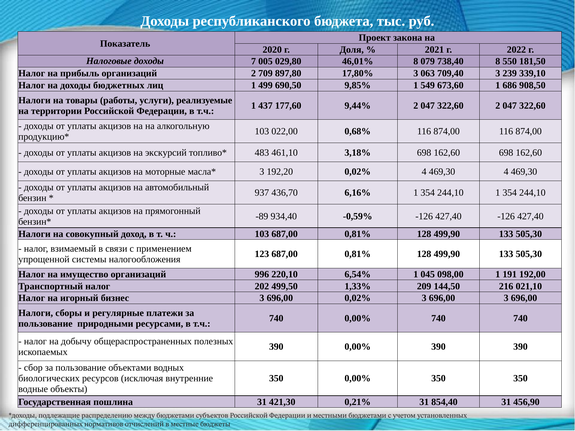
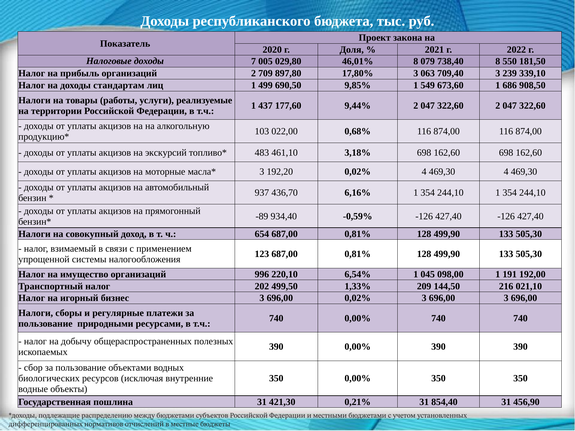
бюджетных: бюджетных -> стандартам
ч 103: 103 -> 654
